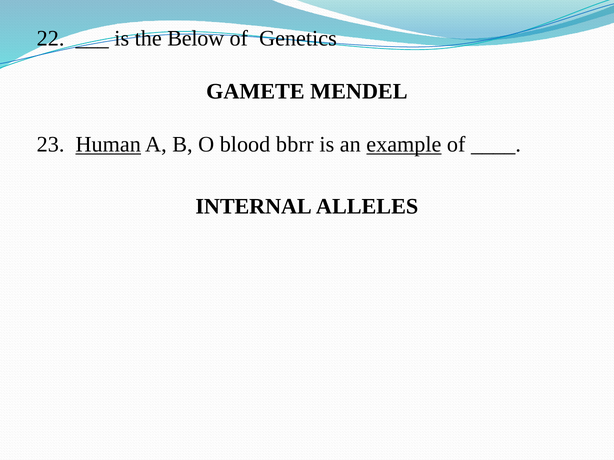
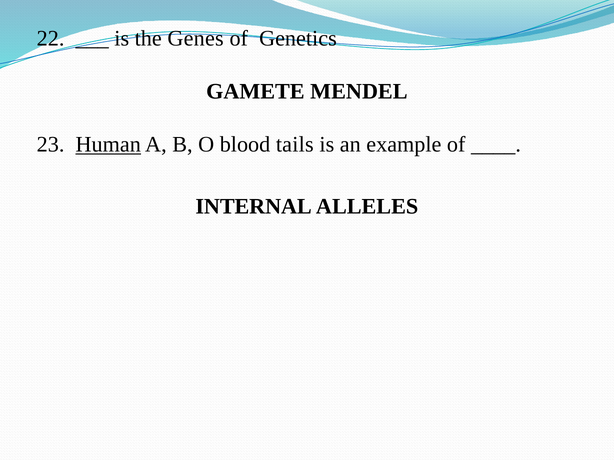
Below: Below -> Genes
bbrr: bbrr -> tails
example underline: present -> none
